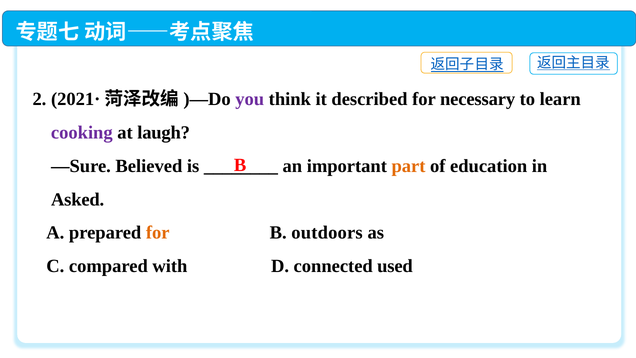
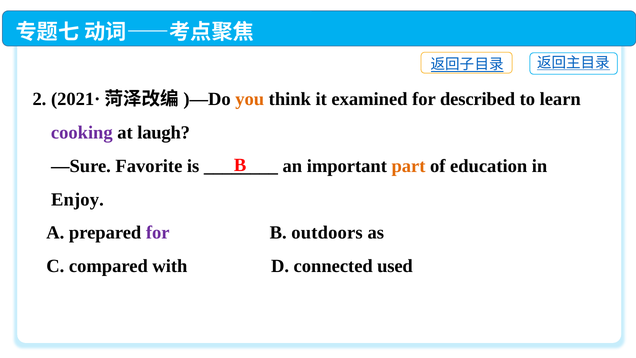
you colour: purple -> orange
described: described -> examined
necessary: necessary -> described
Believed: Believed -> Favorite
Asked: Asked -> Enjoy
for at (158, 233) colour: orange -> purple
